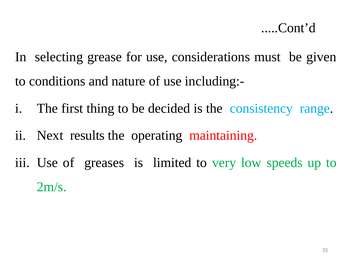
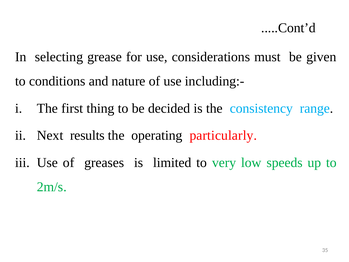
maintaining: maintaining -> particularly
